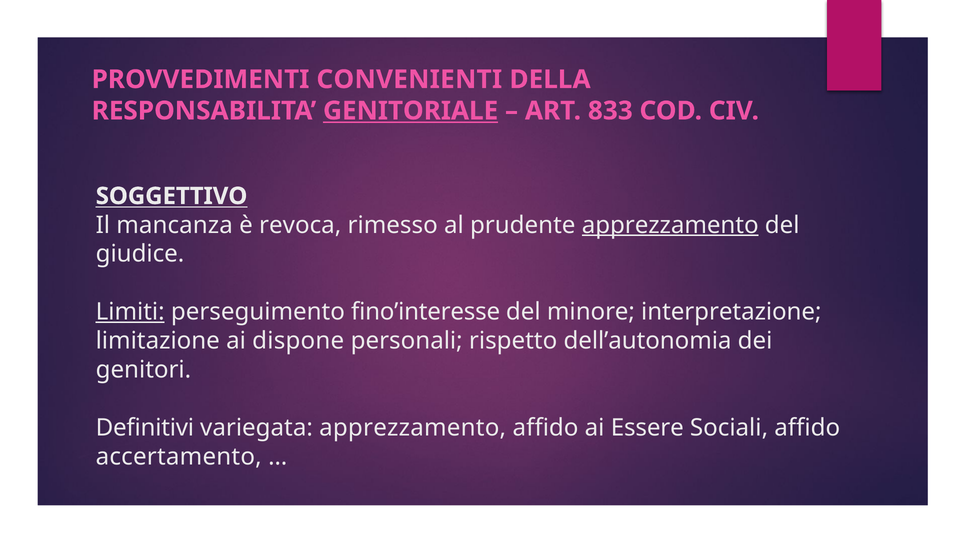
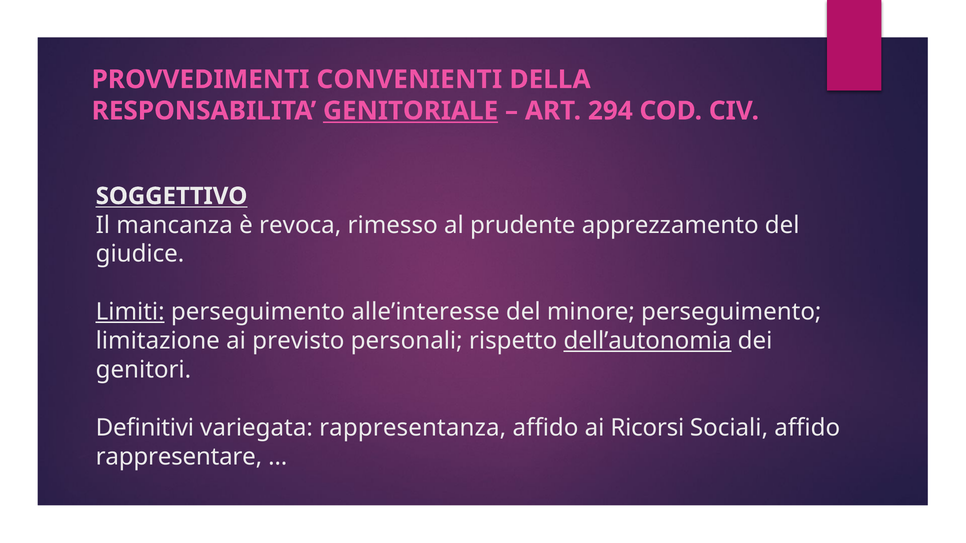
833: 833 -> 294
apprezzamento at (670, 225) underline: present -> none
fino’interesse: fino’interesse -> alle’interesse
minore interpretazione: interpretazione -> perseguimento
dispone: dispone -> previsto
dell’autonomia underline: none -> present
variegata apprezzamento: apprezzamento -> rappresentanza
Essere: Essere -> Ricorsi
accertamento: accertamento -> rappresentare
